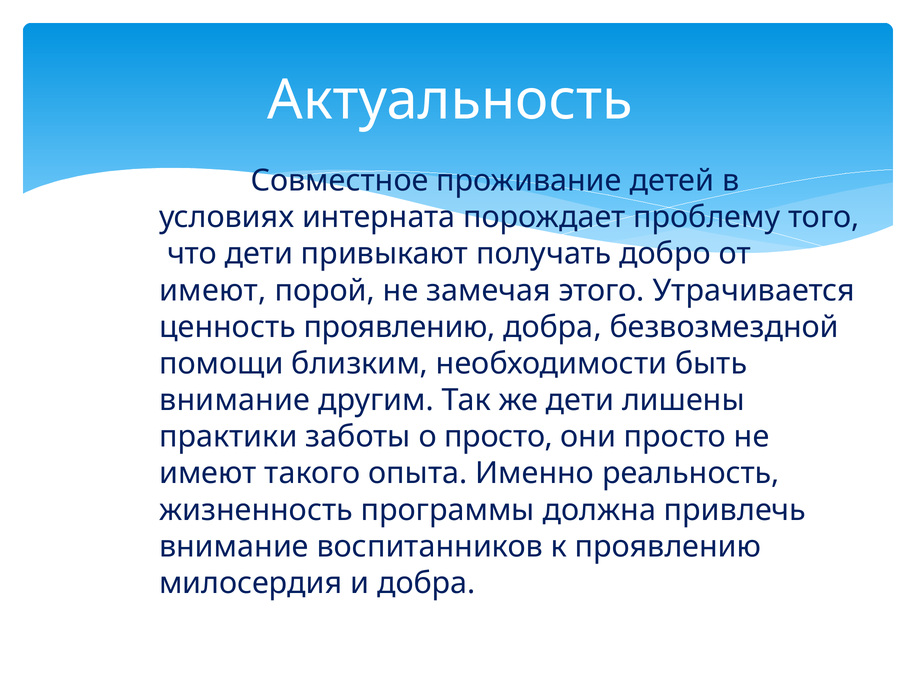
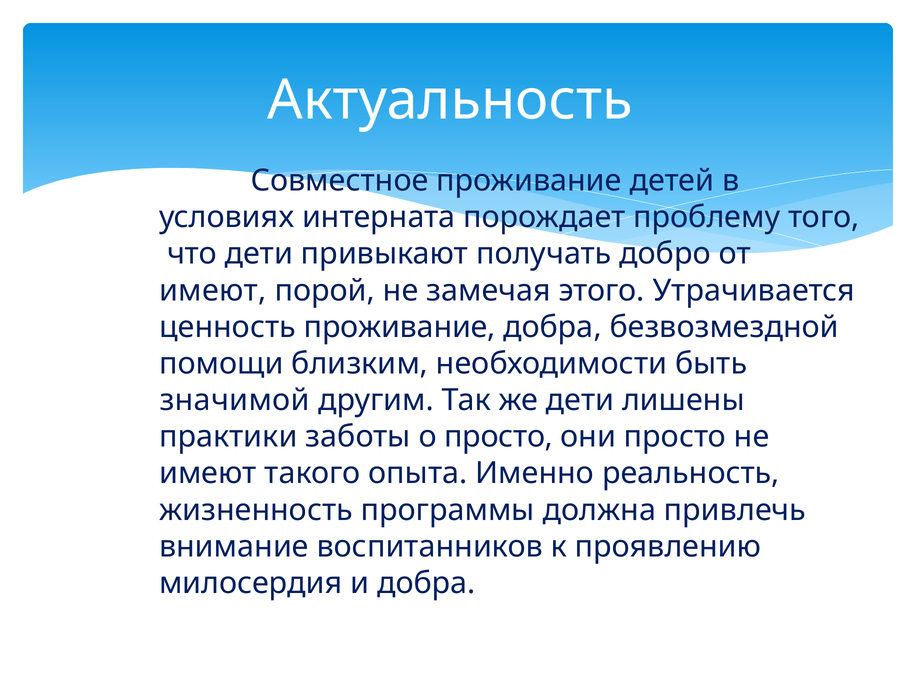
ценность проявлению: проявлению -> проживание
внимание at (235, 400): внимание -> значимой
